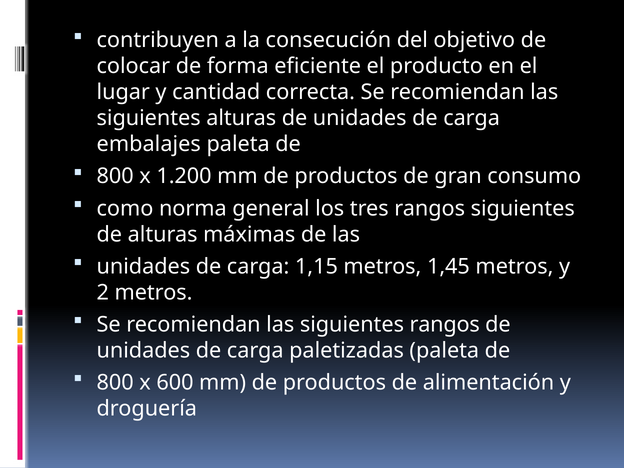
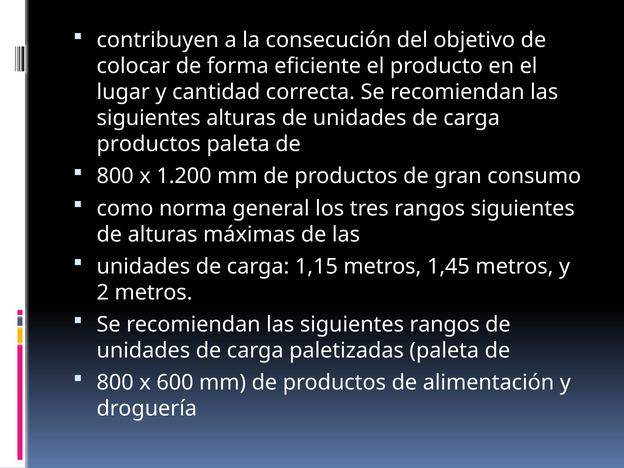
embalajes at (149, 144): embalajes -> productos
